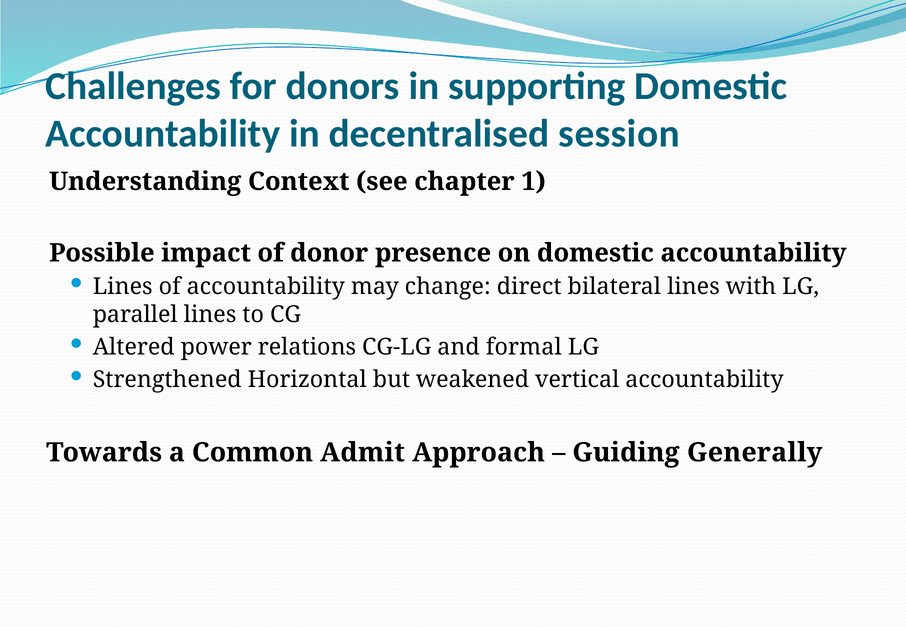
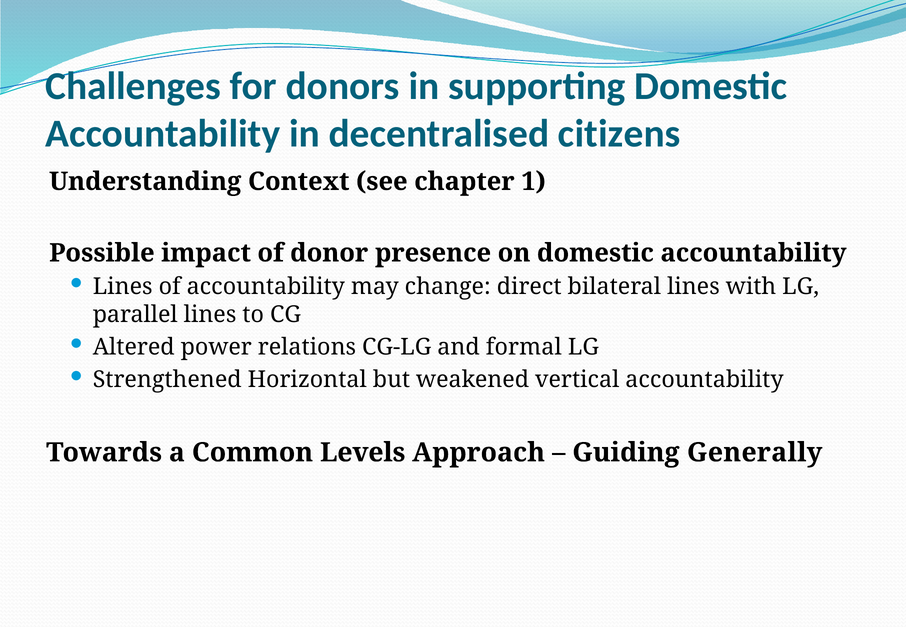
session: session -> citizens
Admit: Admit -> Levels
